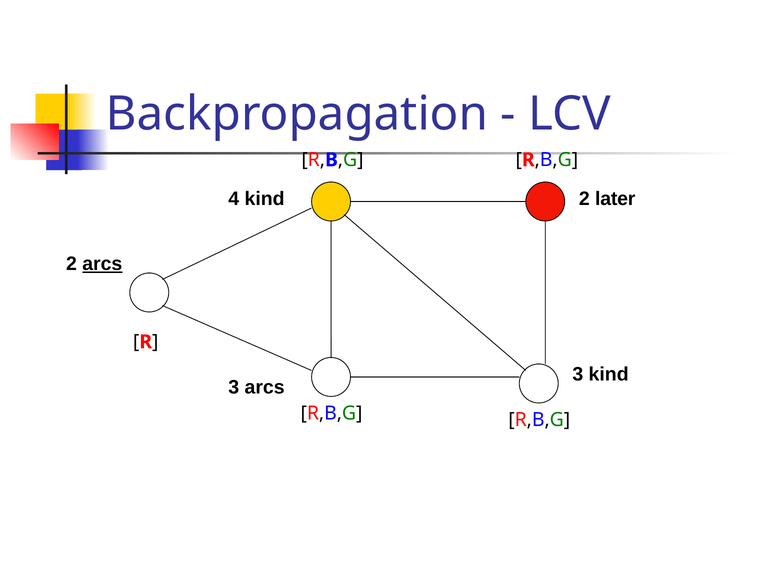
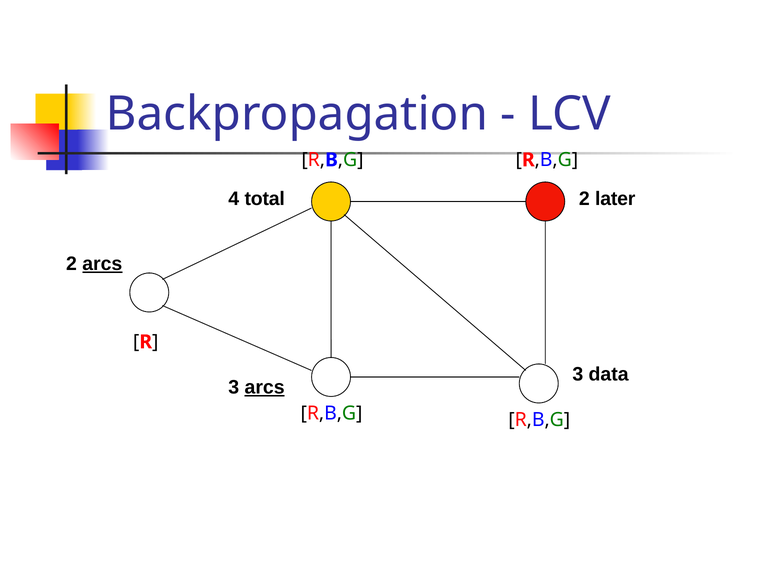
4 kind: kind -> total
3 kind: kind -> data
arcs at (265, 387) underline: none -> present
